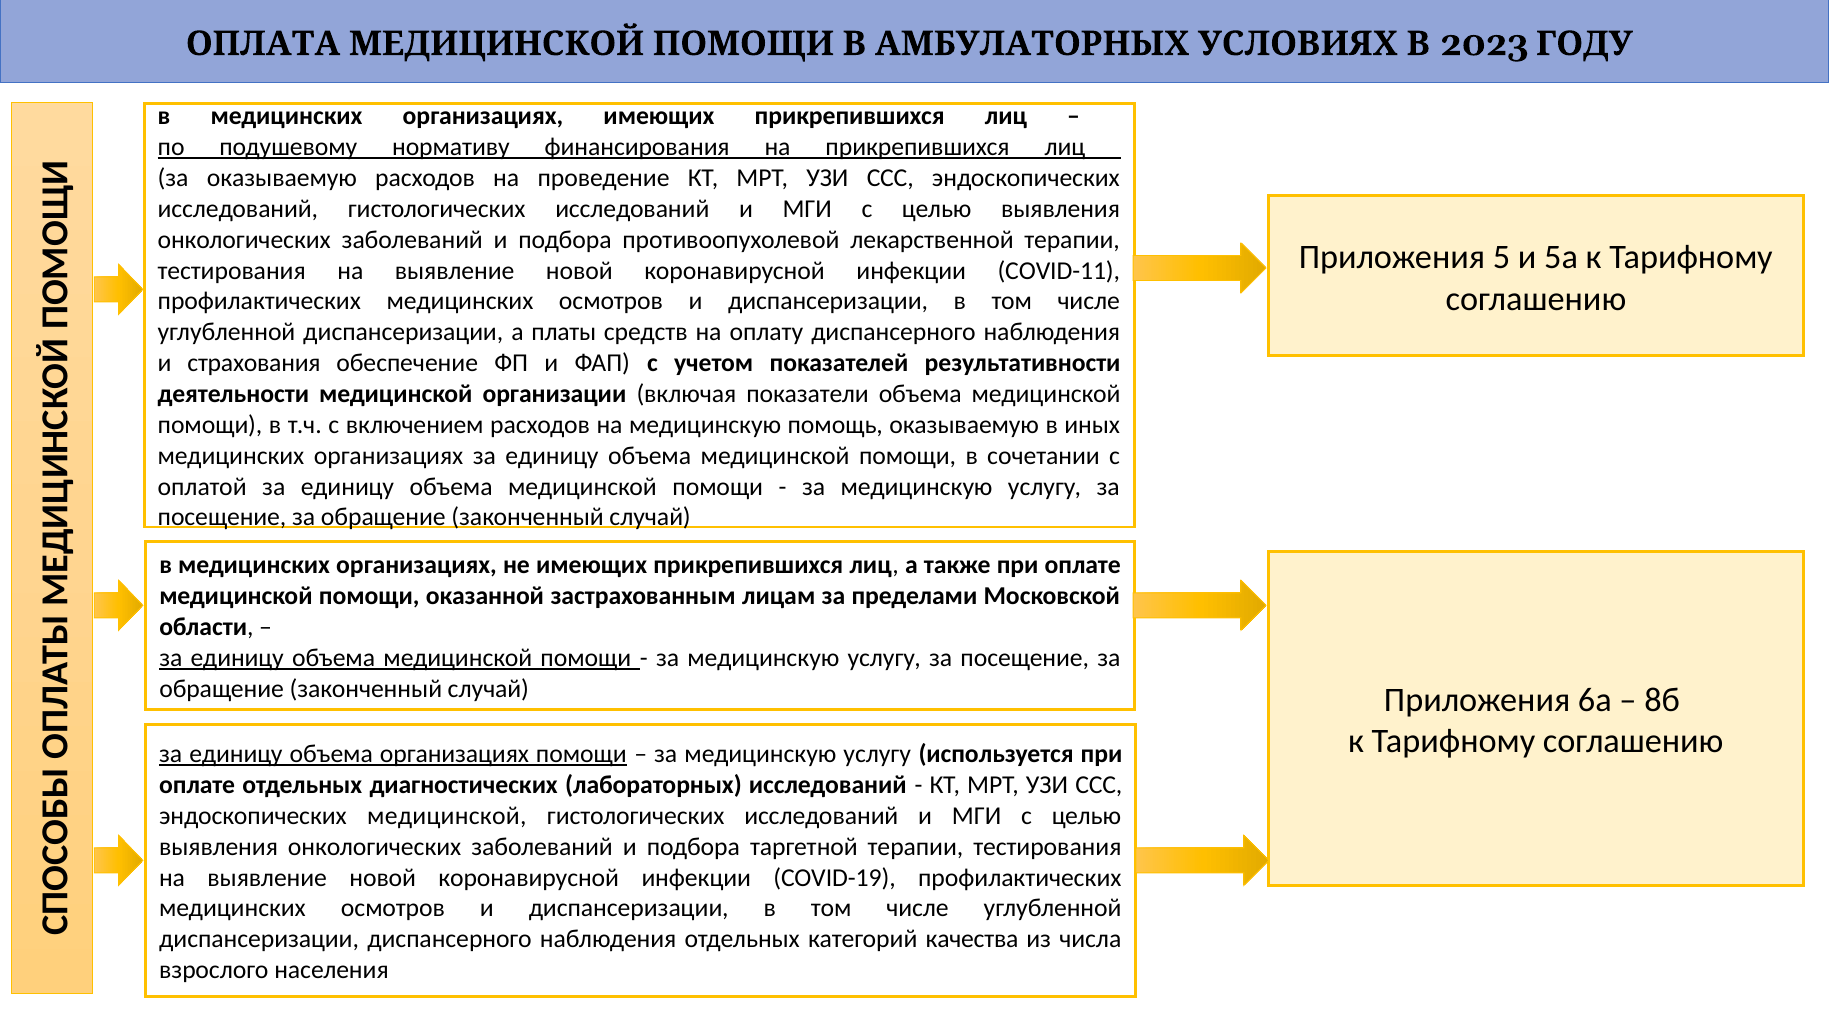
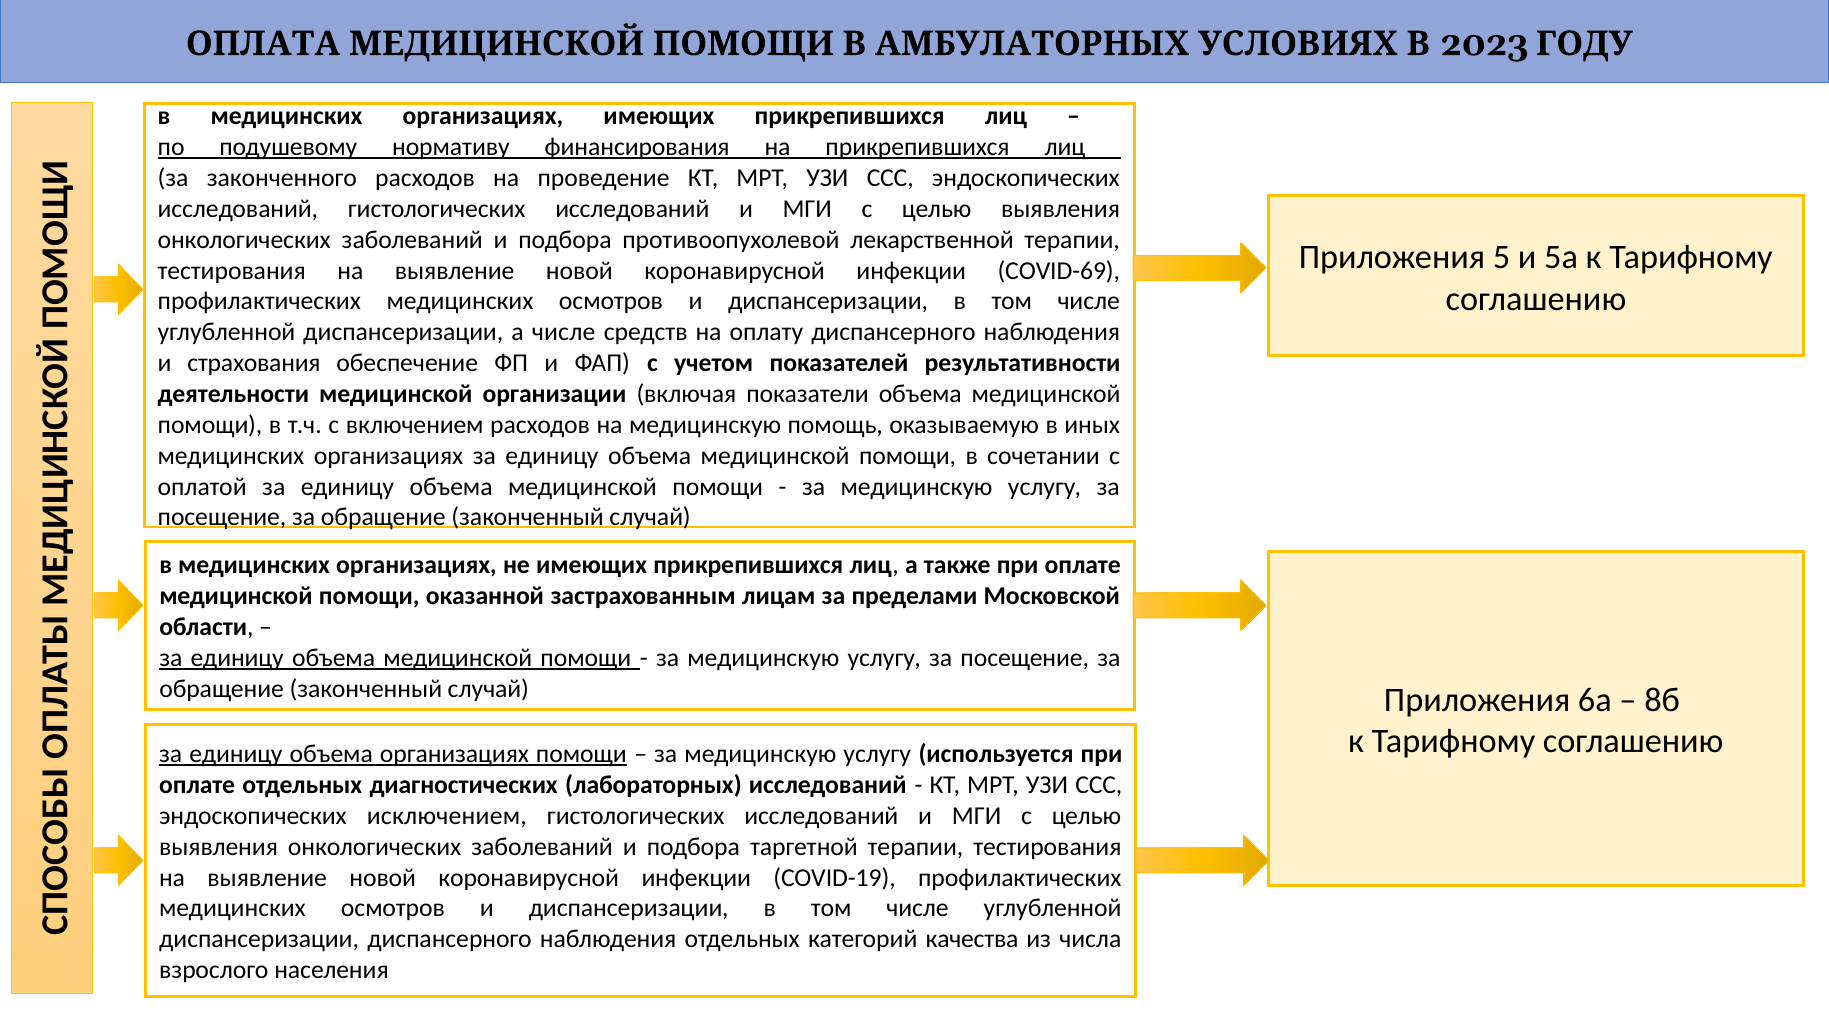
за оказываемую: оказываемую -> законченного
COVID-11: COVID-11 -> COVID-69
а платы: платы -> числе
эндоскопических медицинской: медицинской -> исключением
